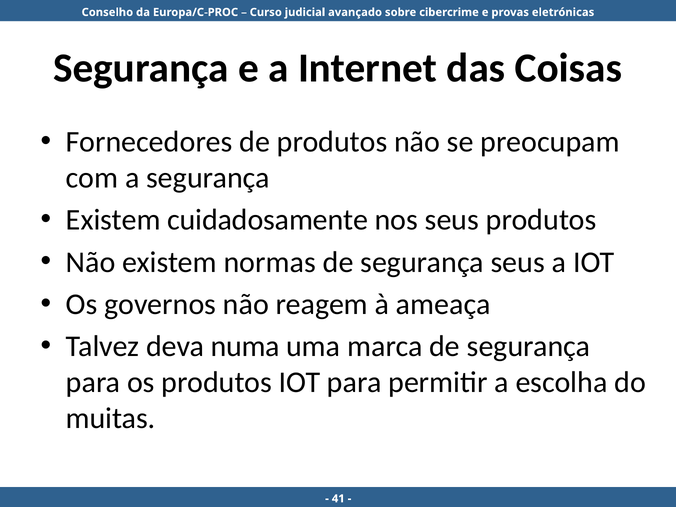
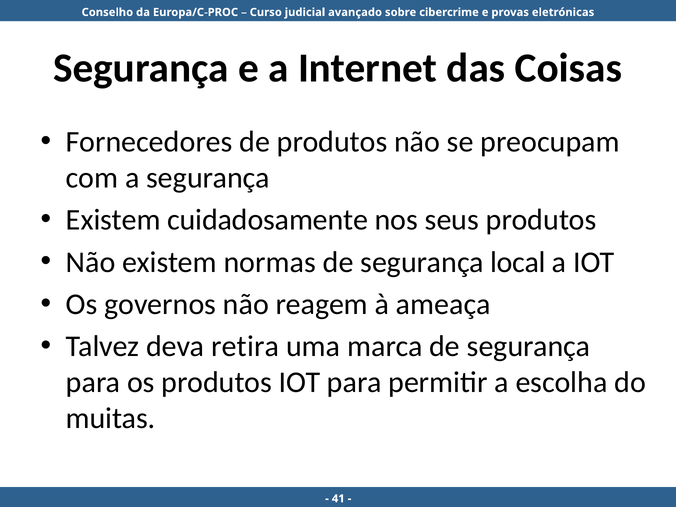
segurança seus: seus -> local
numa: numa -> retira
